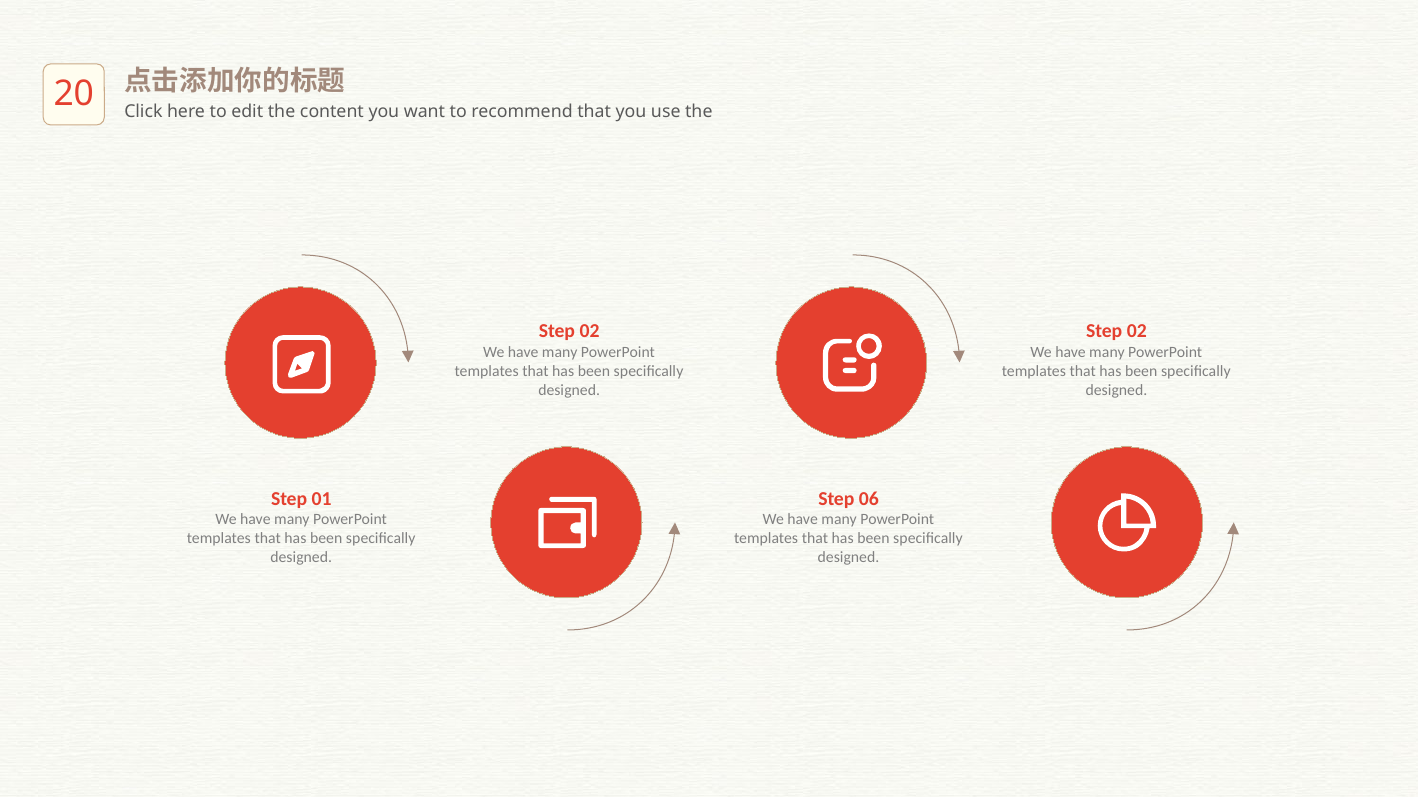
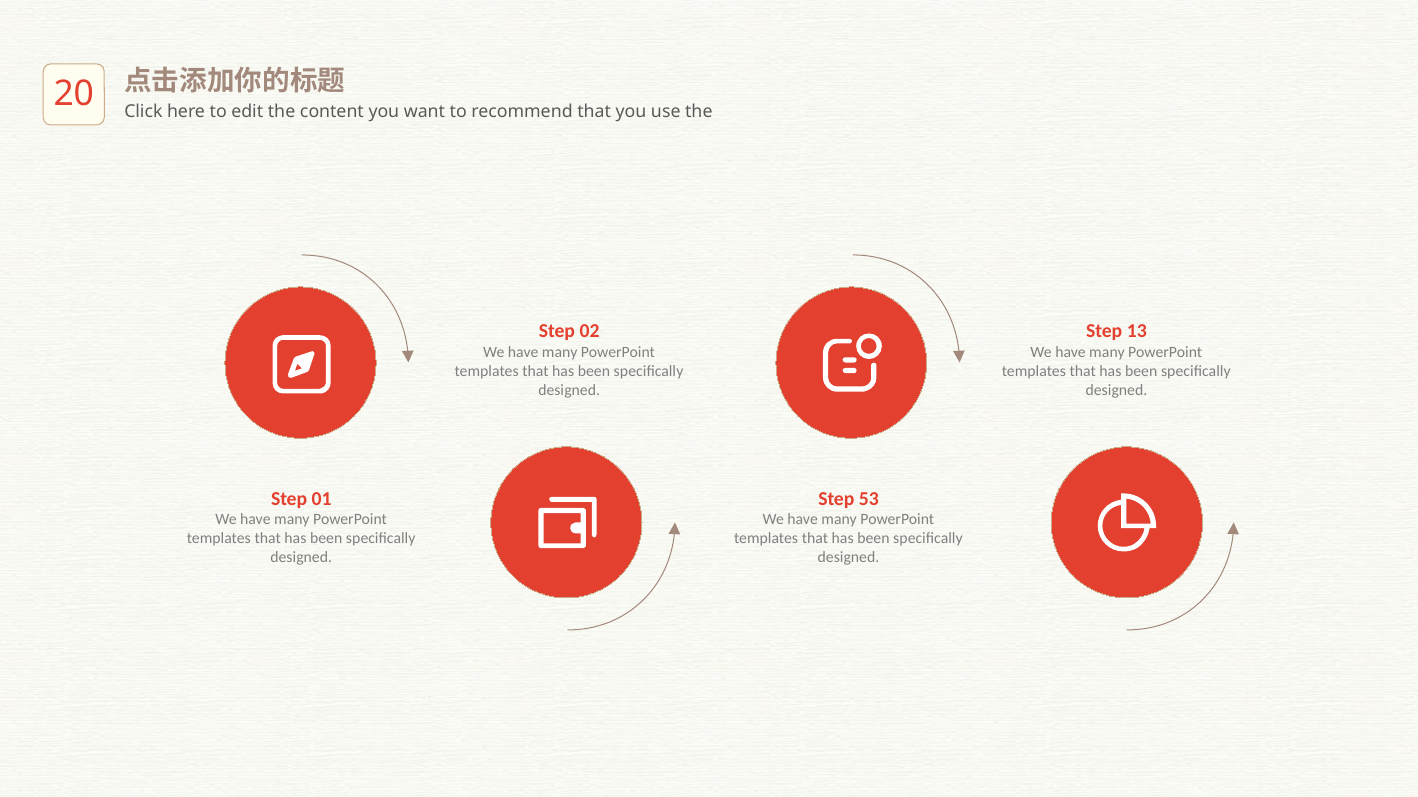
02 at (1137, 331): 02 -> 13
06: 06 -> 53
